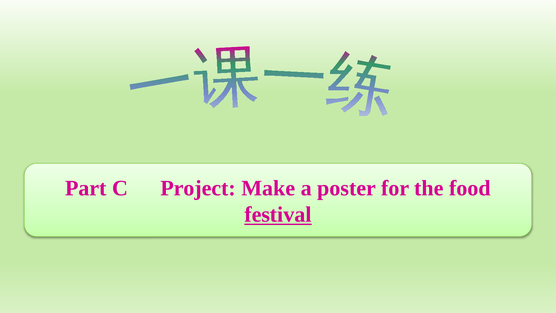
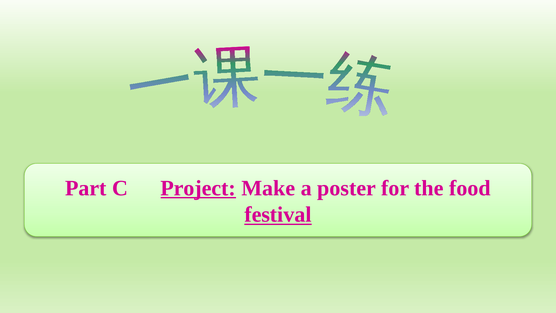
Project underline: none -> present
